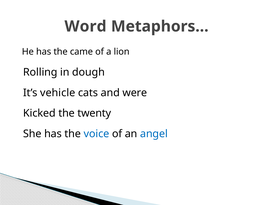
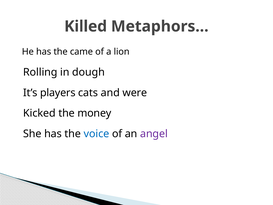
Word: Word -> Killed
vehicle: vehicle -> players
twenty: twenty -> money
angel colour: blue -> purple
